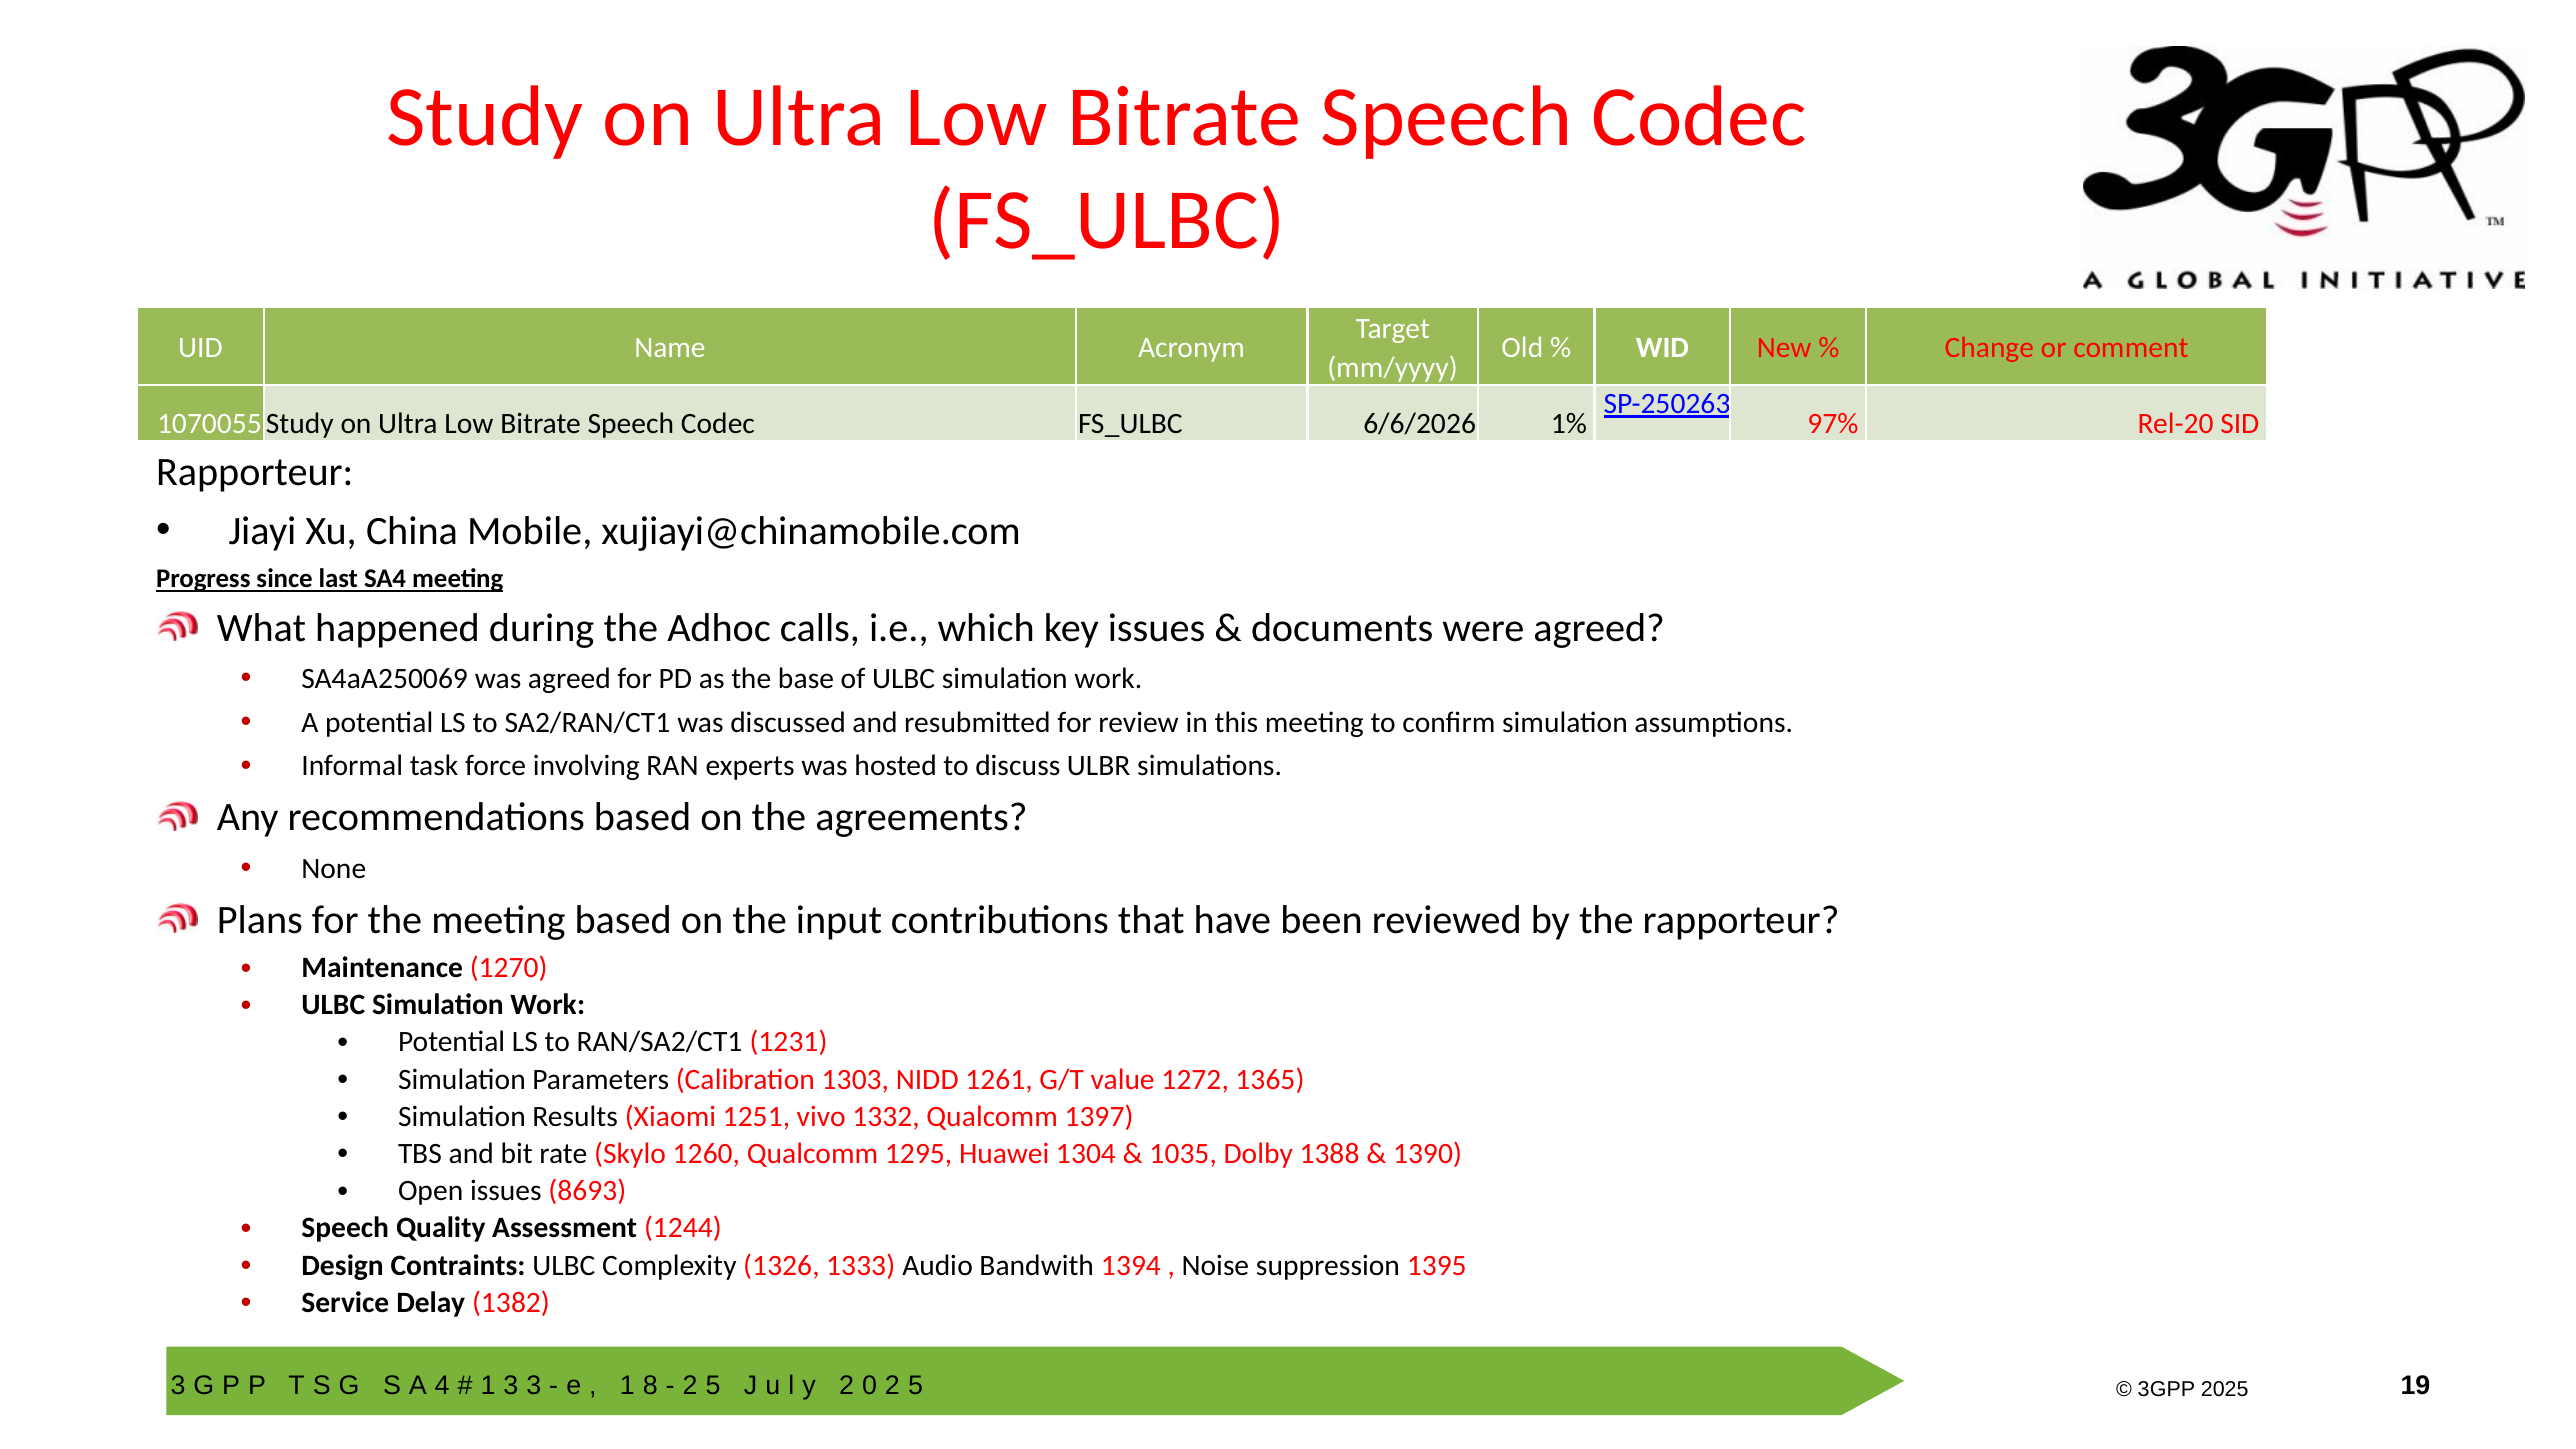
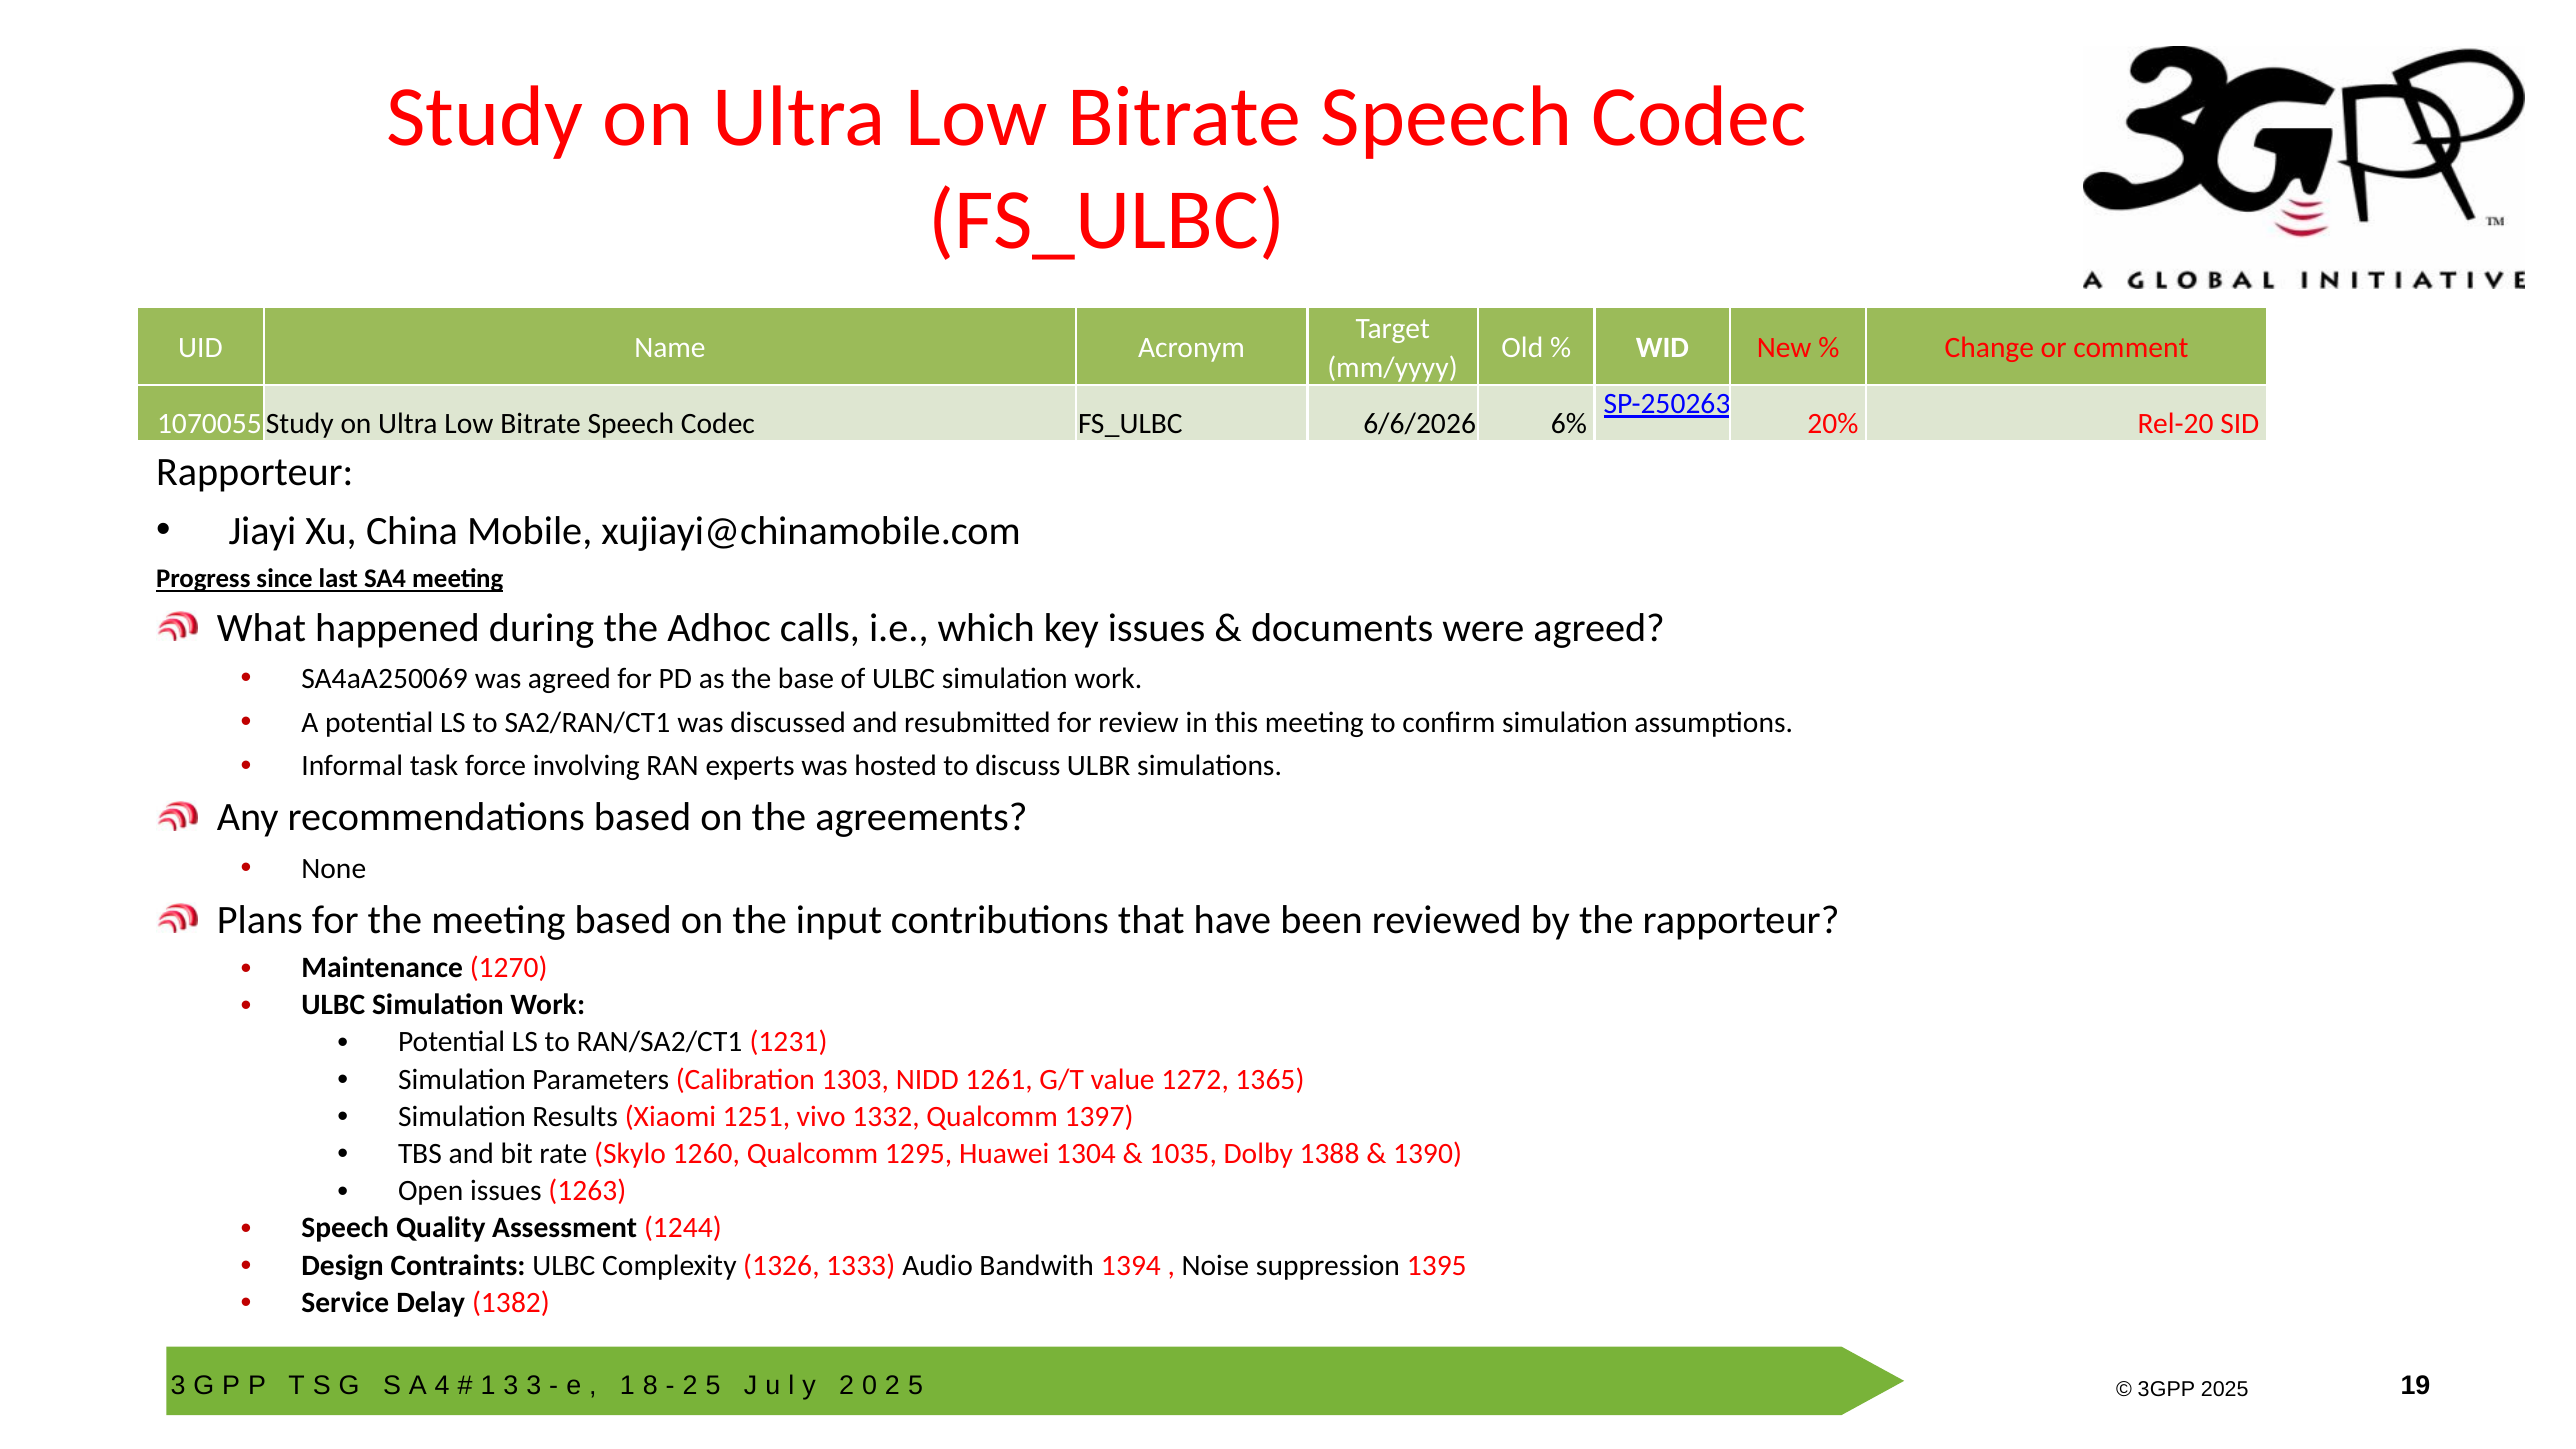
1%: 1% -> 6%
97%: 97% -> 20%
8693: 8693 -> 1263
